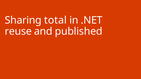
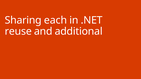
total: total -> each
published: published -> additional
